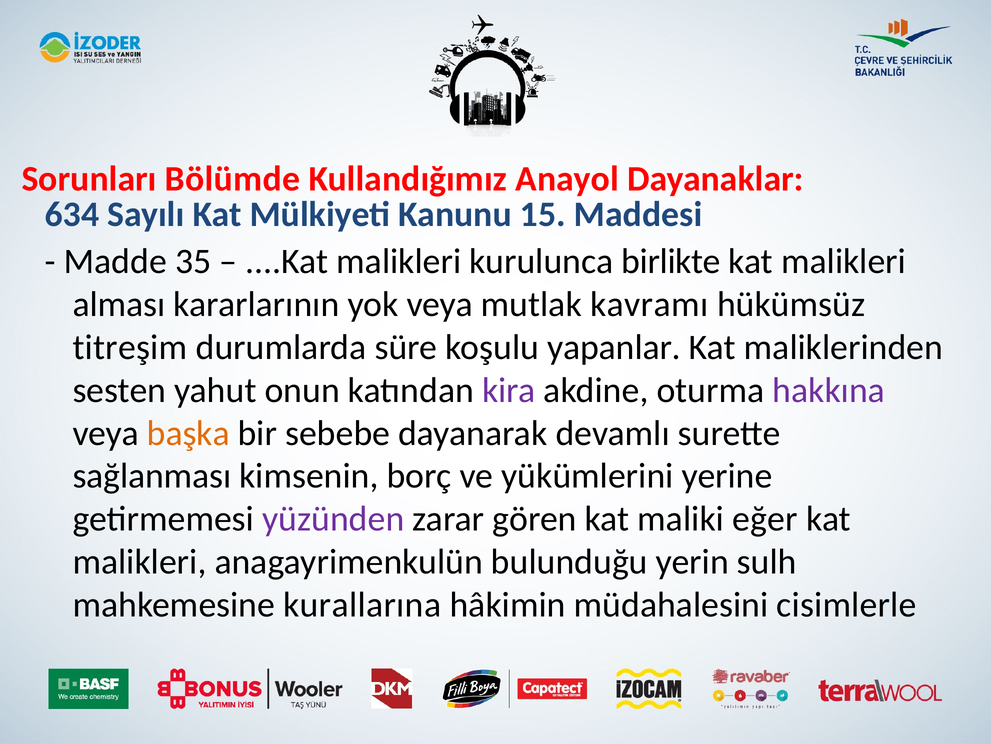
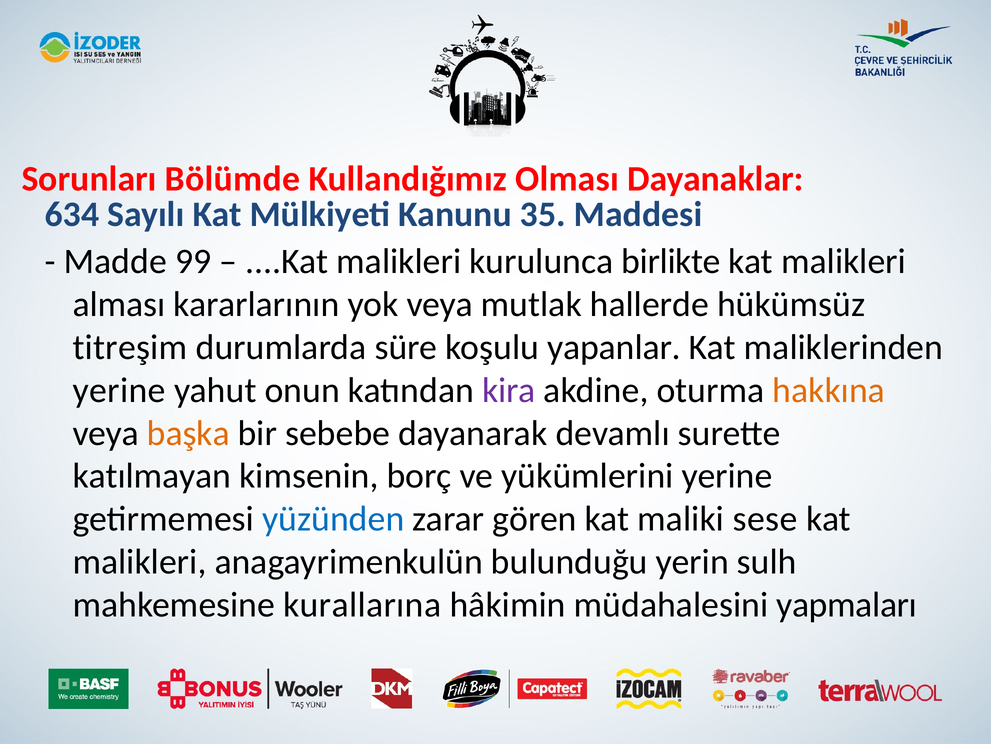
Anayol: Anayol -> Olması
15: 15 -> 35
35: 35 -> 99
kavramı: kavramı -> hallerde
sesten at (119, 390): sesten -> yerine
hakkına colour: purple -> orange
sağlanması: sağlanması -> katılmayan
yüzünden colour: purple -> blue
eğer: eğer -> sese
cisimlerle: cisimlerle -> yapmaları
